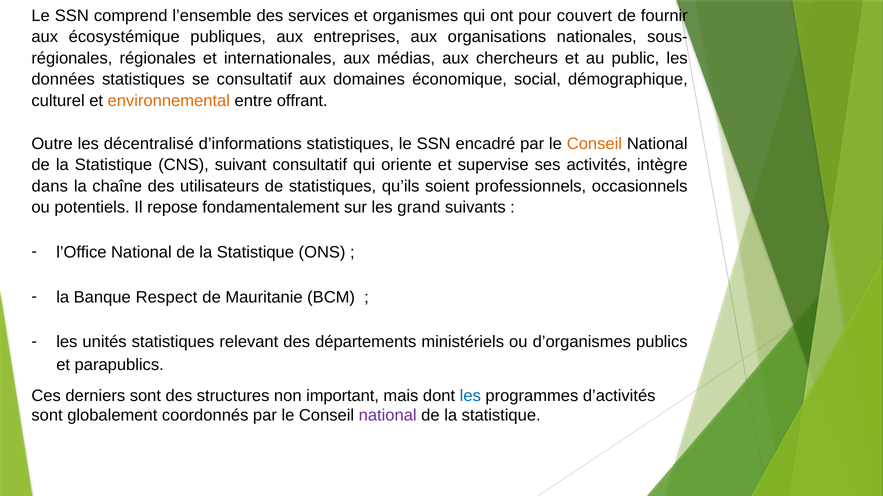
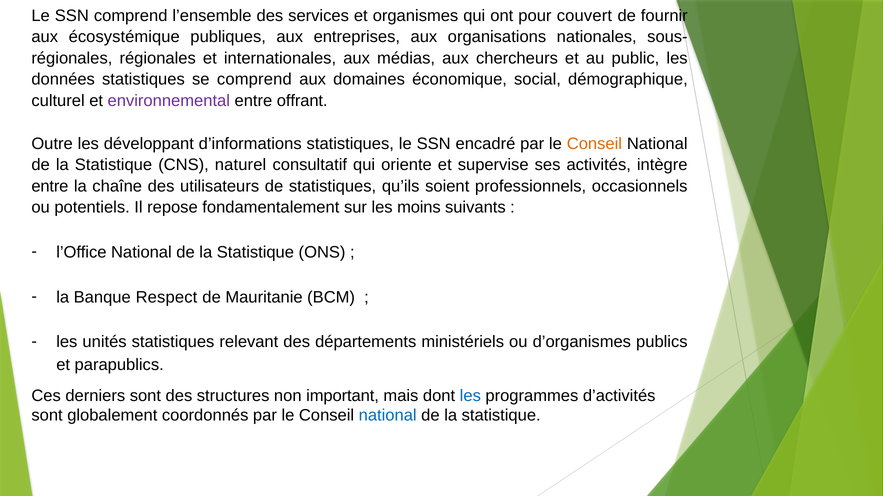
se consultatif: consultatif -> comprend
environnemental colour: orange -> purple
décentralisé: décentralisé -> développant
suivant: suivant -> naturel
dans at (50, 187): dans -> entre
grand: grand -> moins
national at (388, 416) colour: purple -> blue
